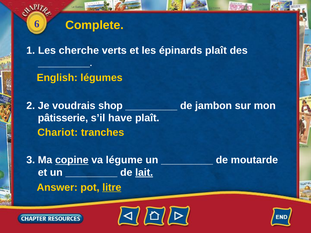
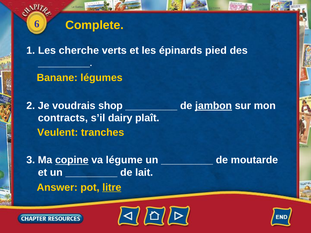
épinards plaît: plaît -> pied
English: English -> Banane
jambon underline: none -> present
pâtisserie: pâtisserie -> contracts
have: have -> dairy
Chariot: Chariot -> Veulent
lait underline: present -> none
